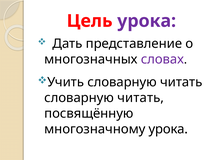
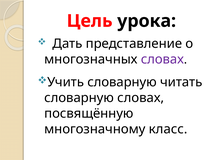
урока at (147, 21) colour: purple -> black
читать at (141, 98): читать -> словах
многозначному урока: урока -> класс
